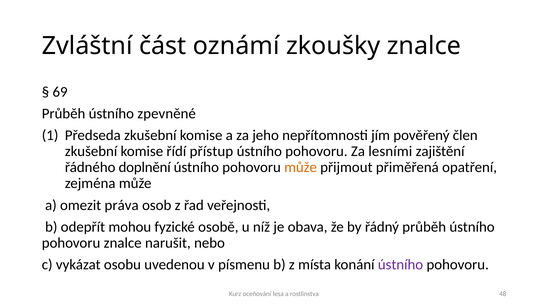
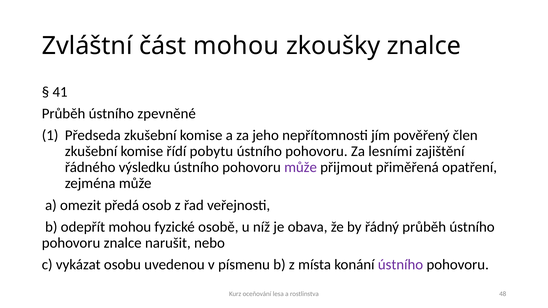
část oznámí: oznámí -> mohou
69: 69 -> 41
přístup: přístup -> pobytu
doplnění: doplnění -> výsledku
může at (301, 168) colour: orange -> purple
práva: práva -> předá
